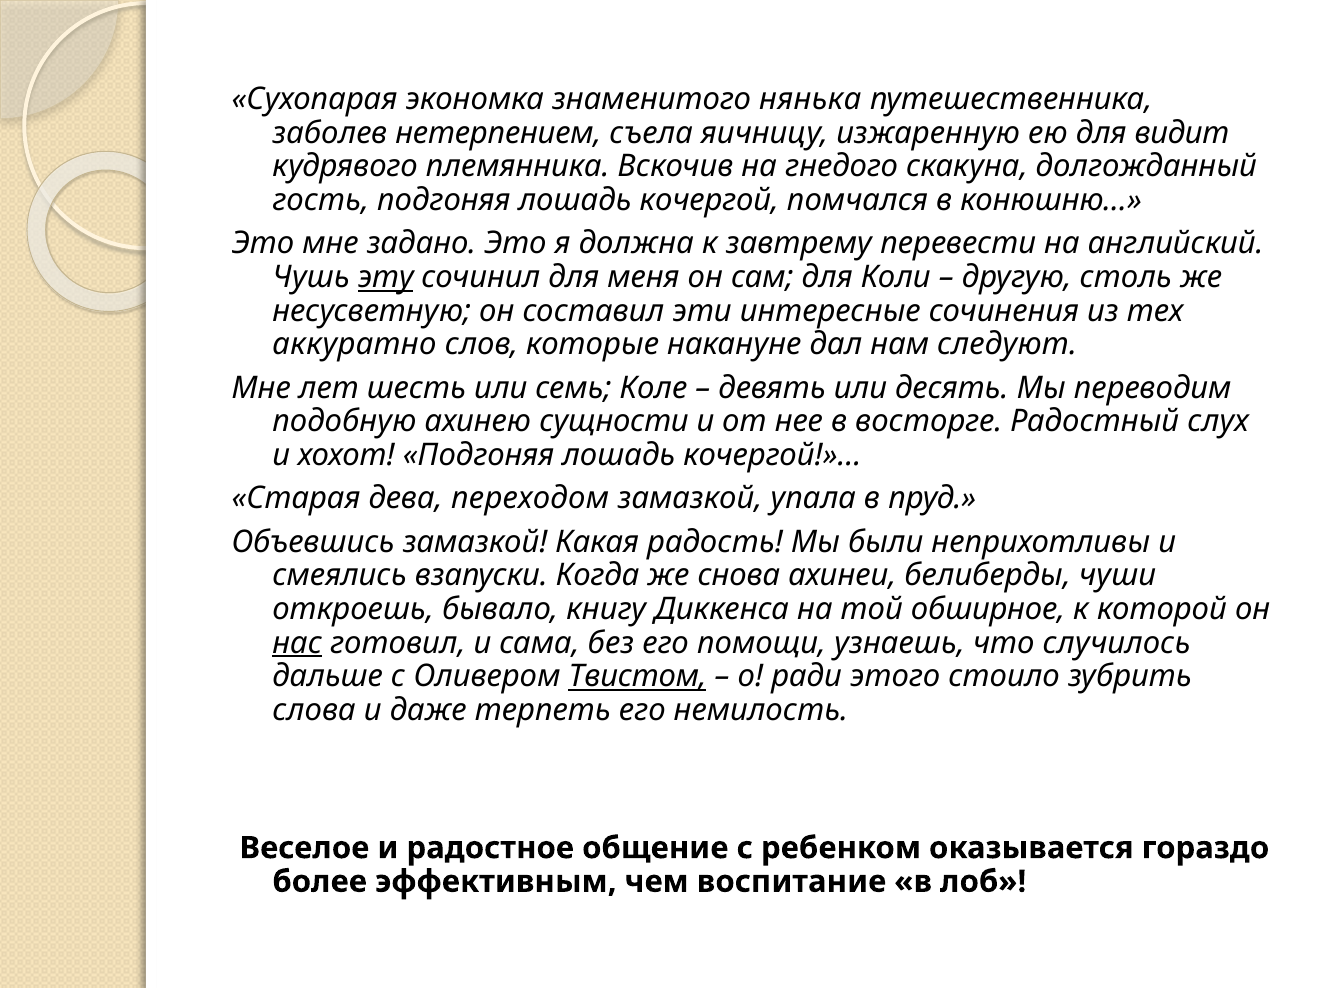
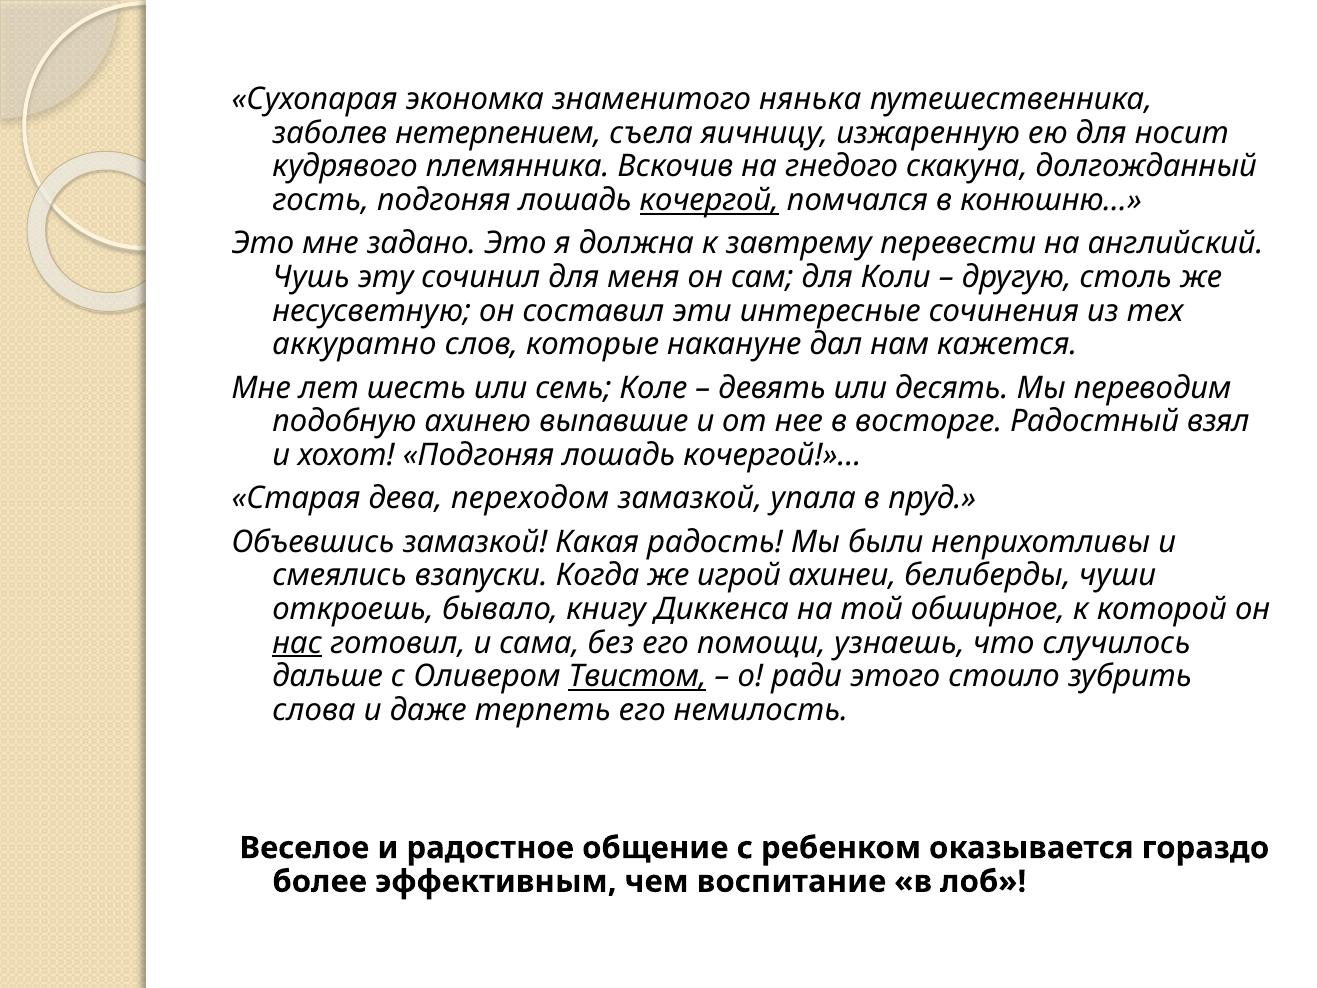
видит: видит -> носит
кочергой underline: none -> present
эту underline: present -> none
следуют: следуют -> кажется
сущности: сущности -> выпавшие
слух: слух -> взял
снова: снова -> игрой
